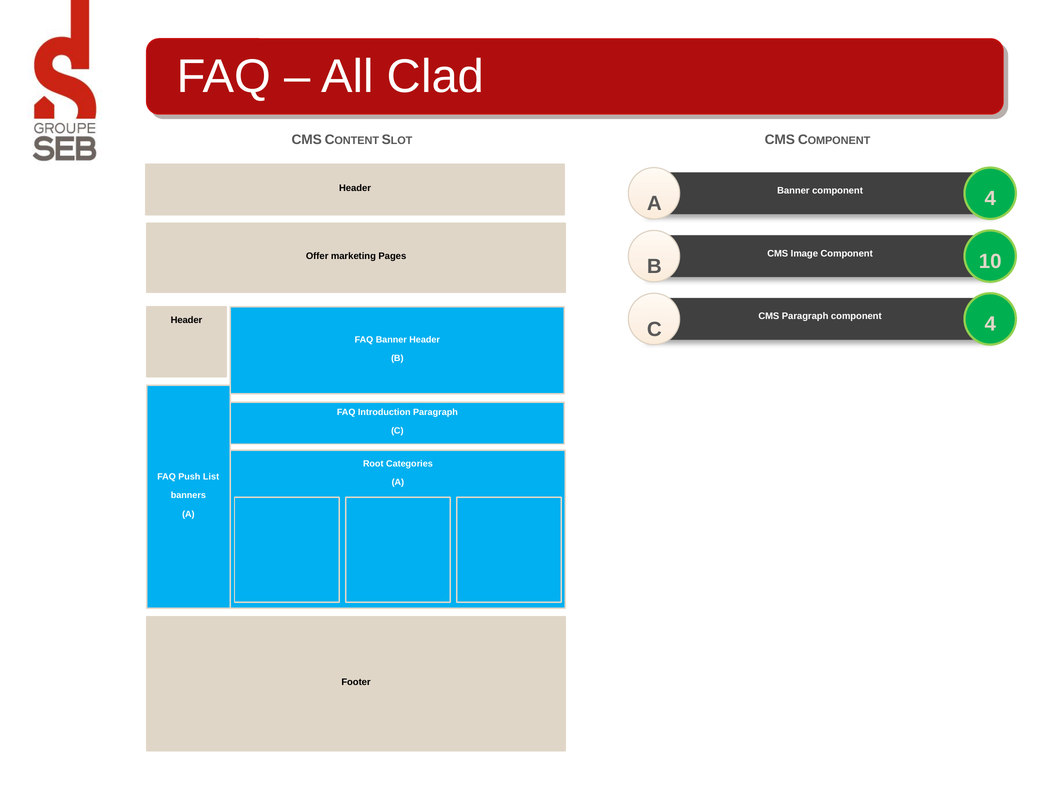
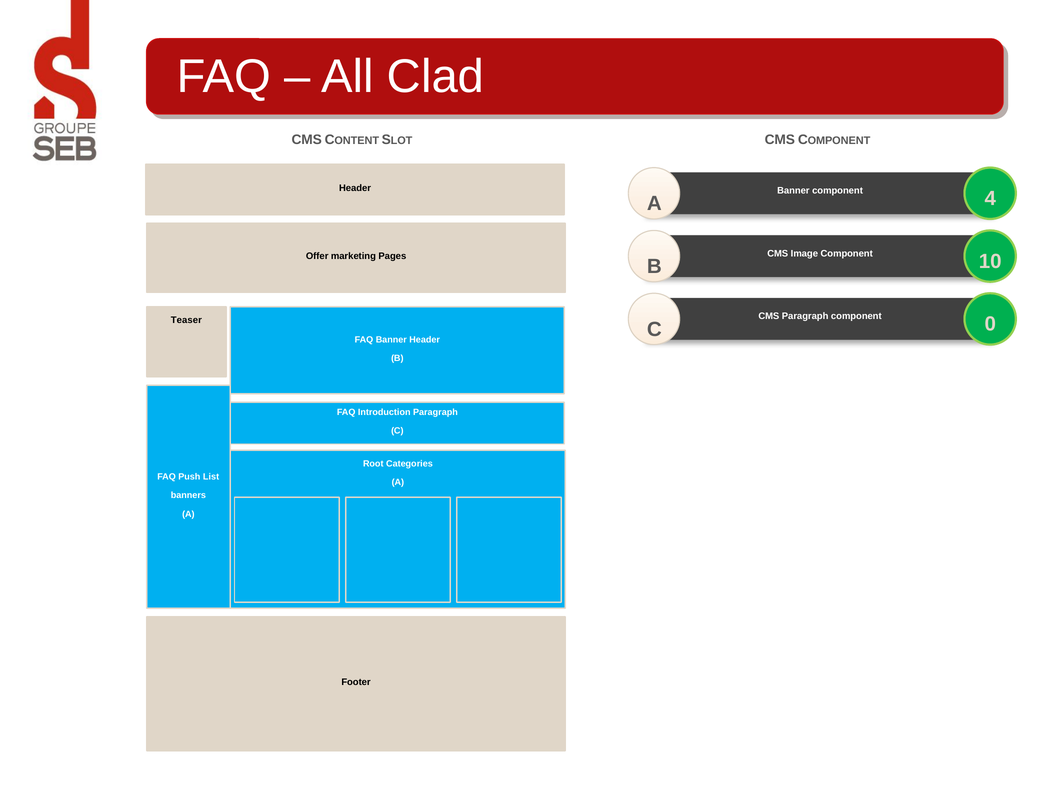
Header at (186, 320): Header -> Teaser
C 4: 4 -> 0
